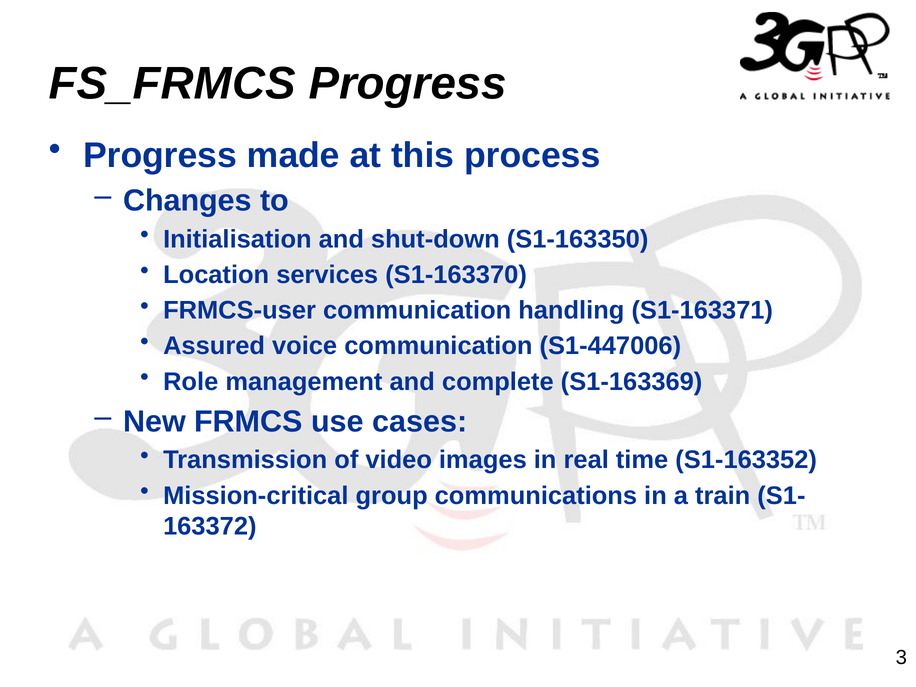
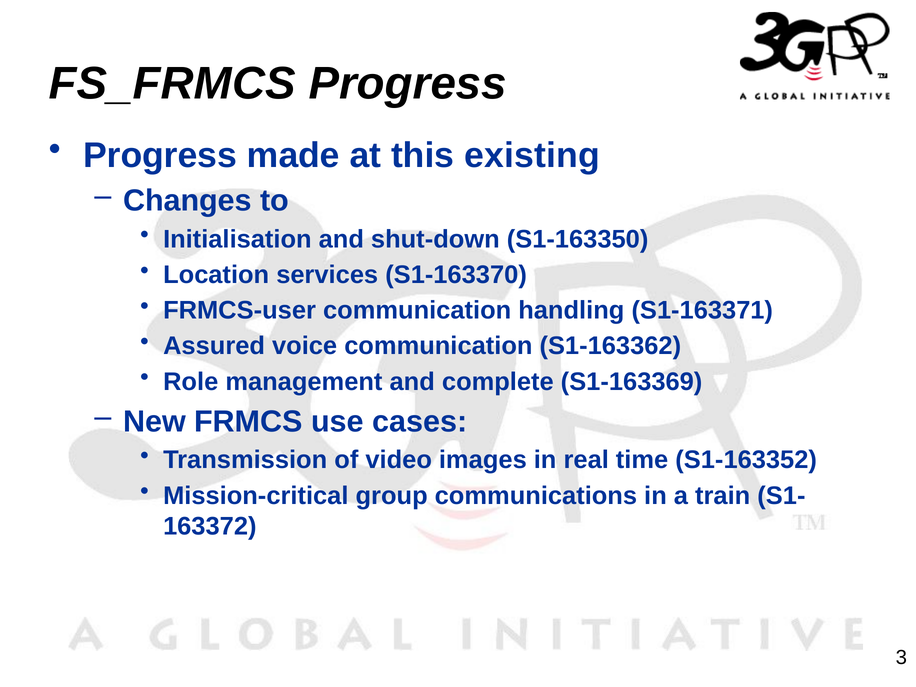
process: process -> existing
S1-447006: S1-447006 -> S1-163362
